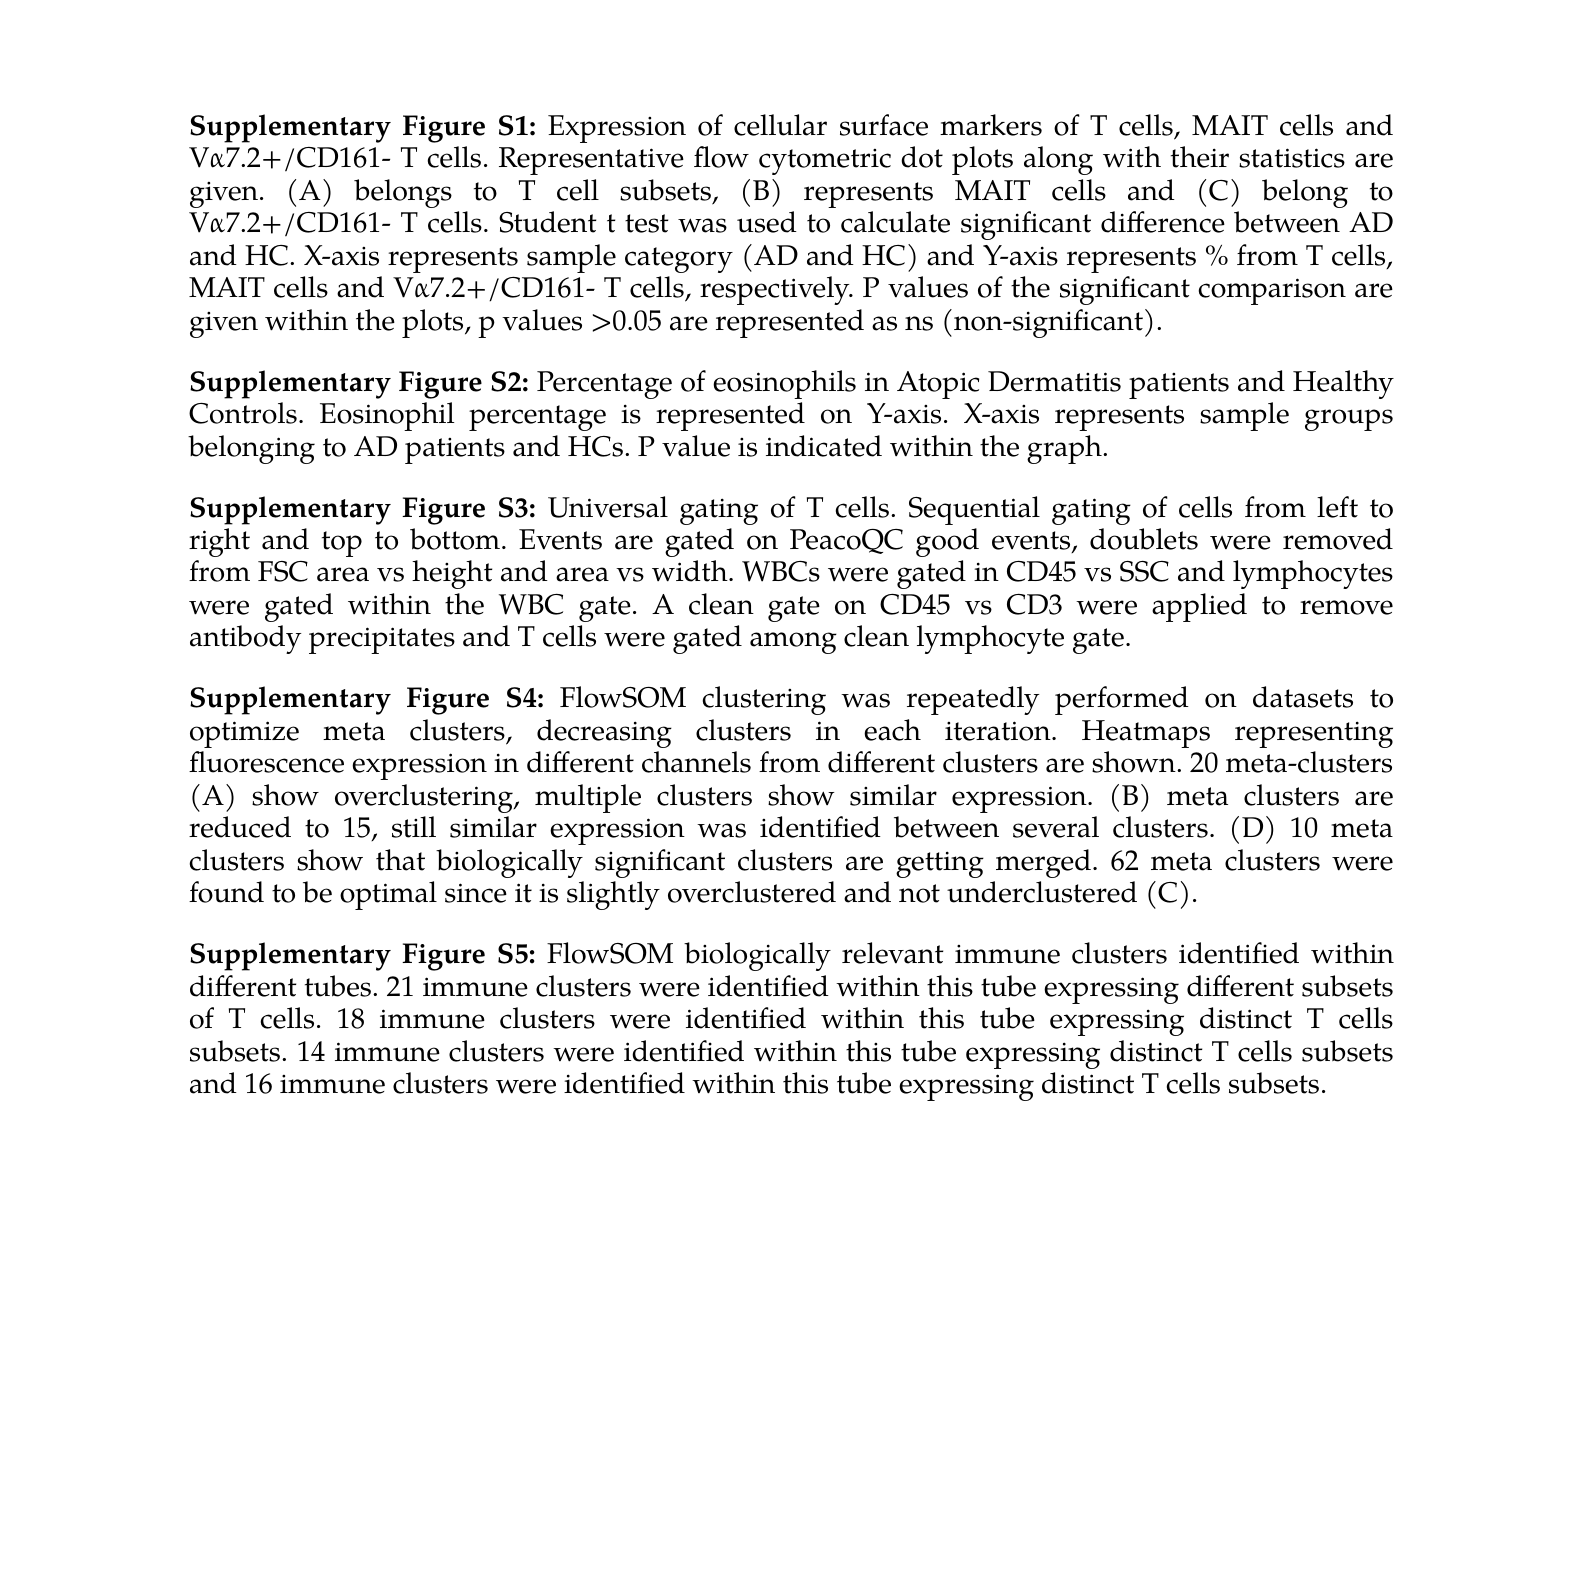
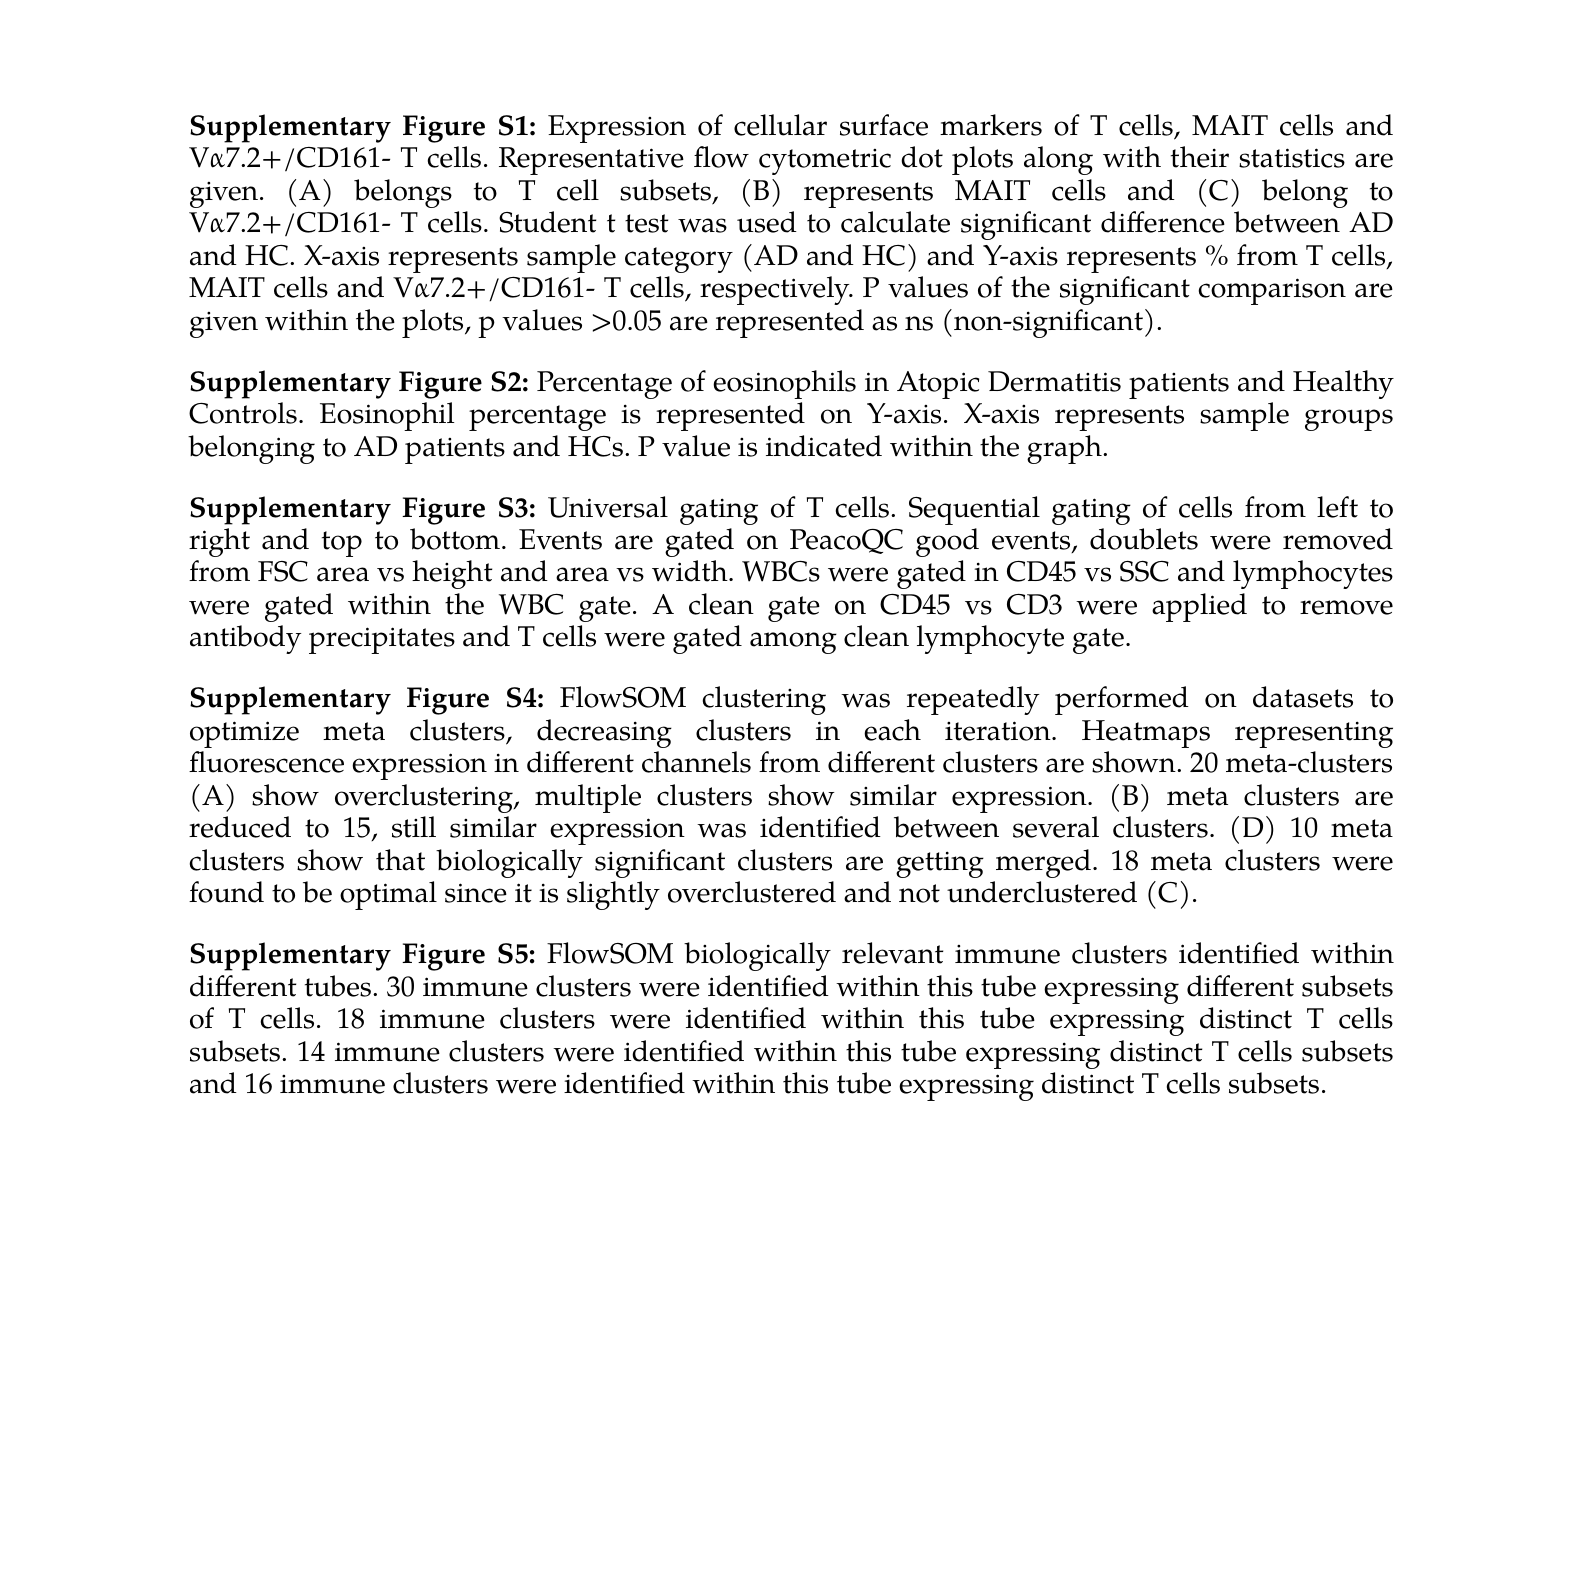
merged 62: 62 -> 18
21: 21 -> 30
